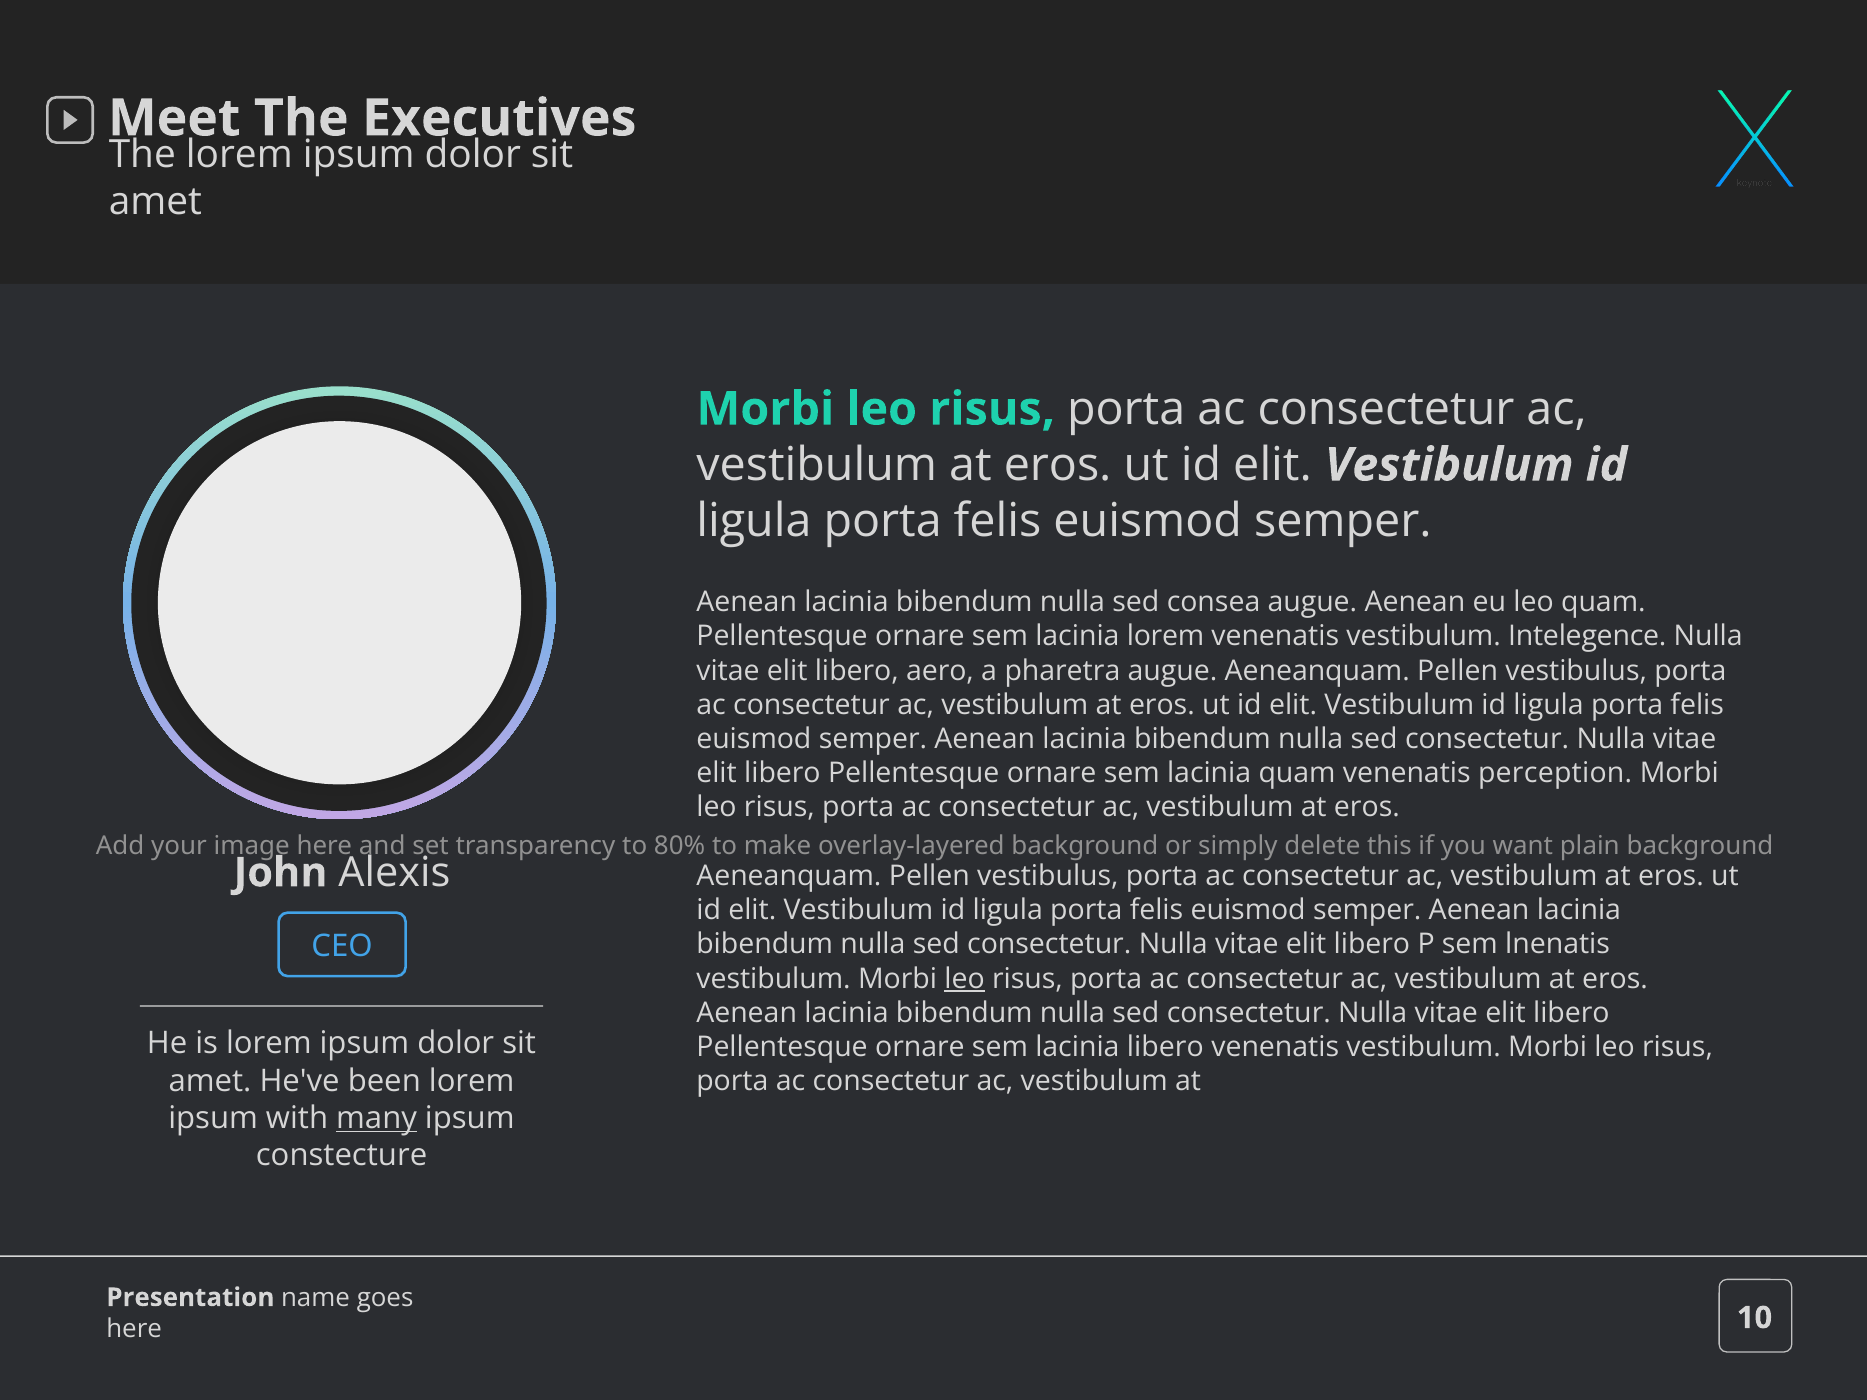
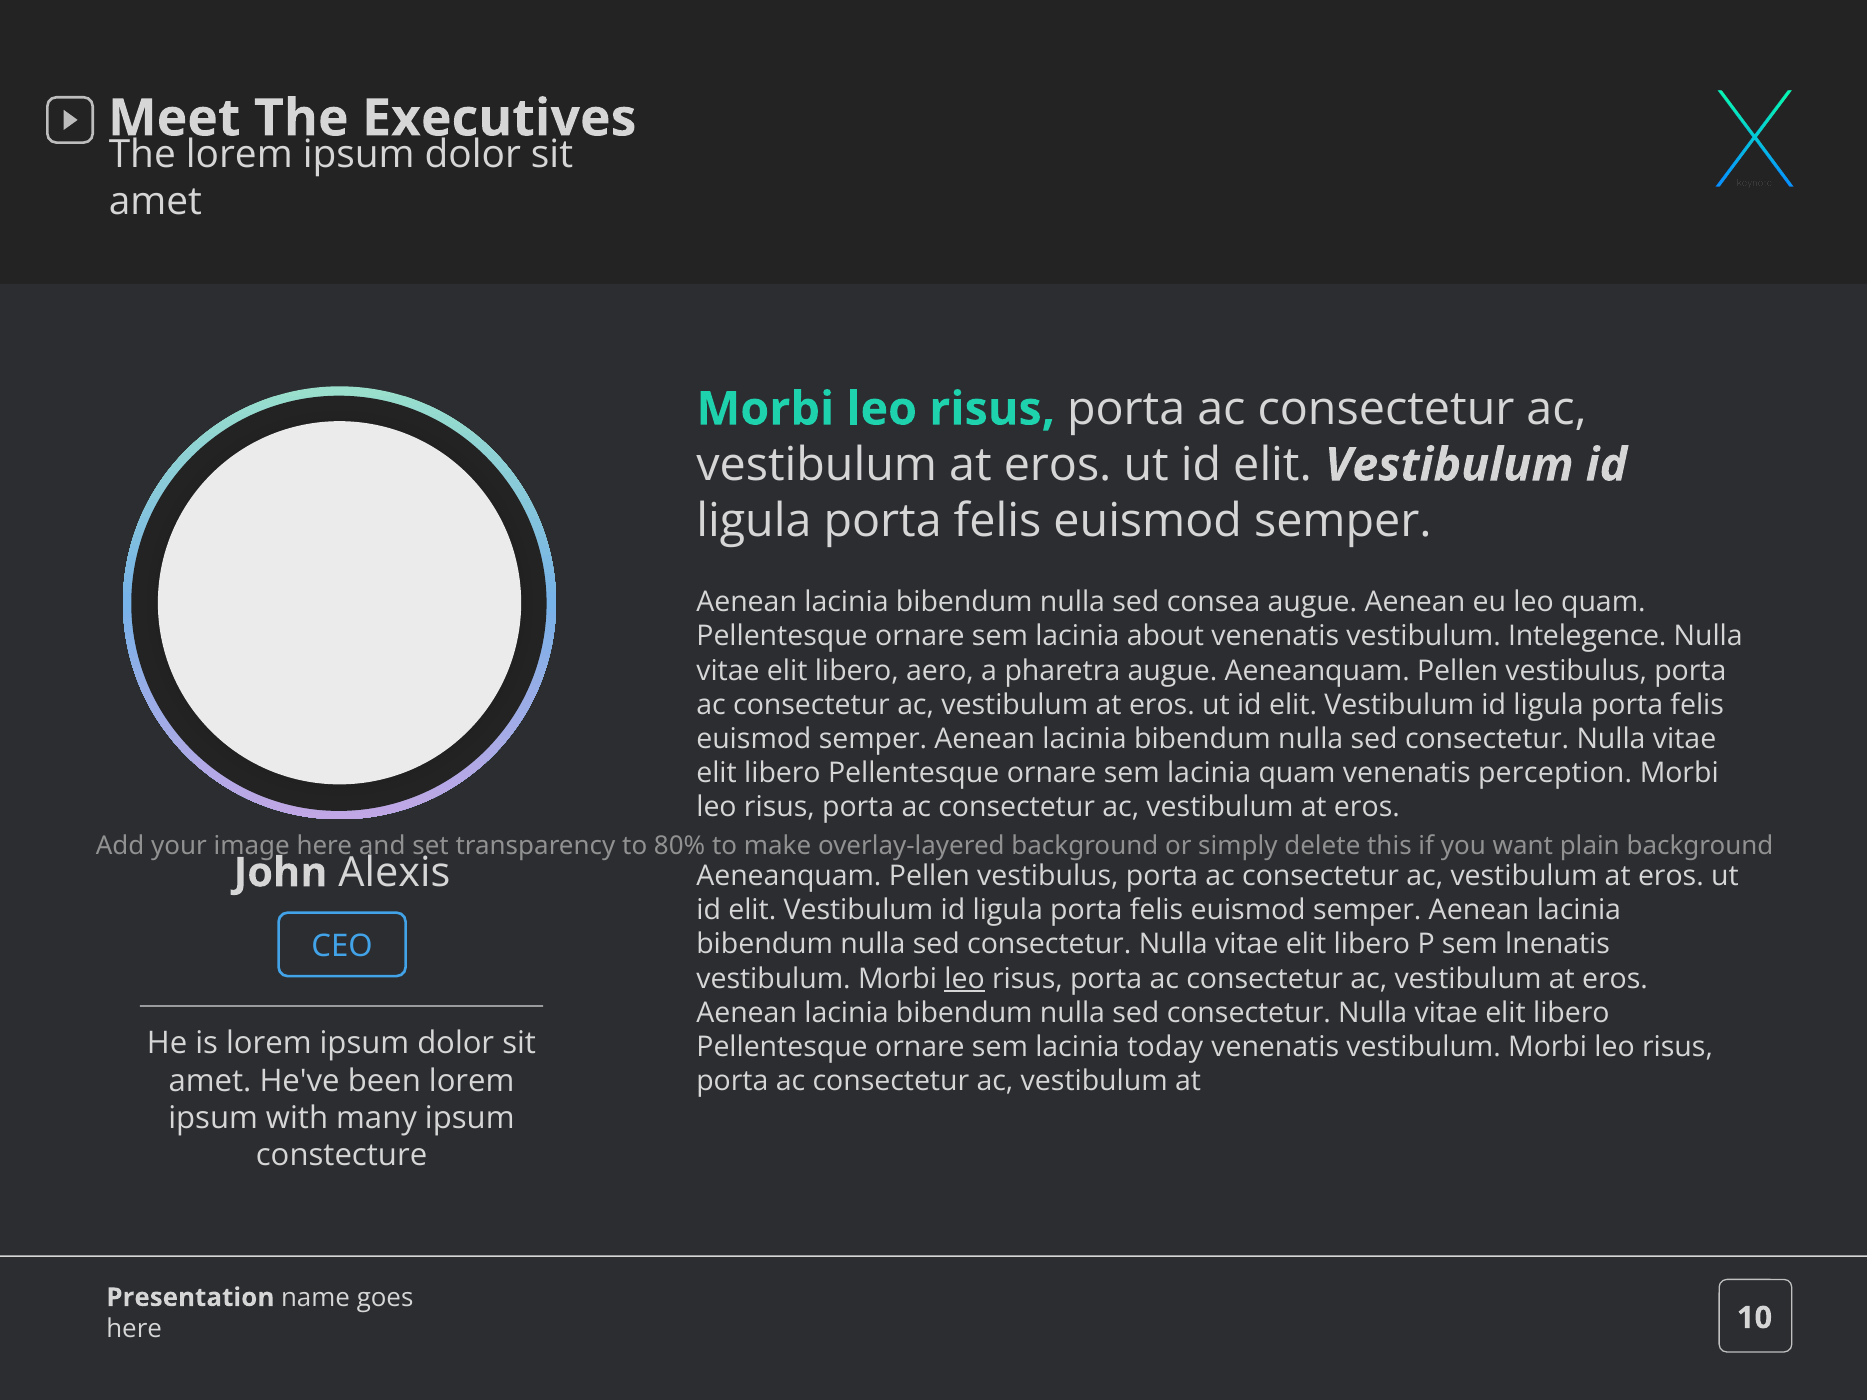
lacinia lorem: lorem -> about
lacinia libero: libero -> today
many underline: present -> none
